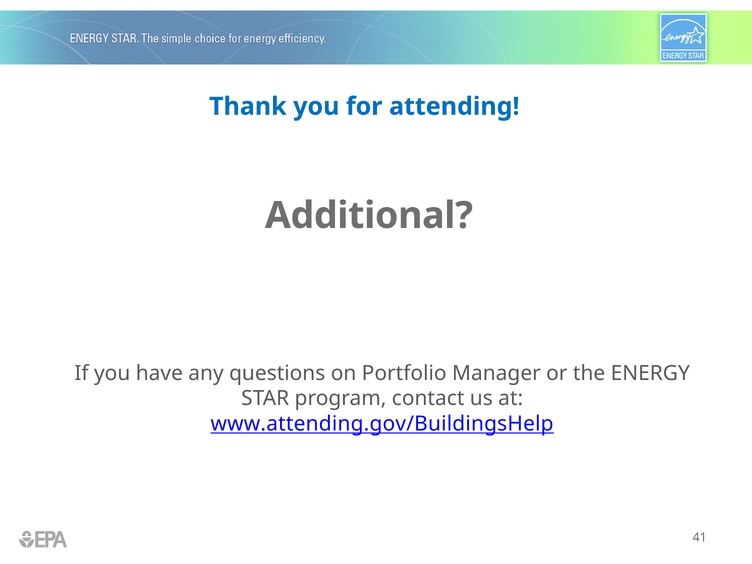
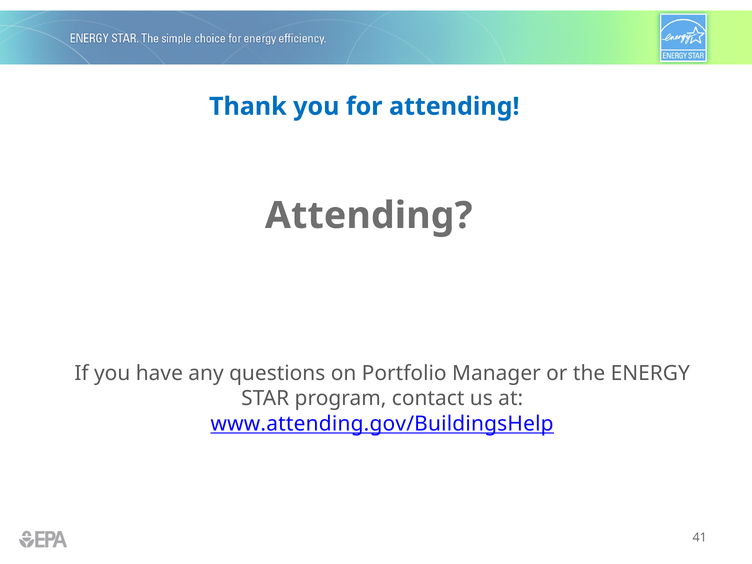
Additional at (369, 216): Additional -> Attending
